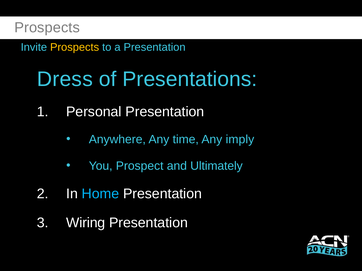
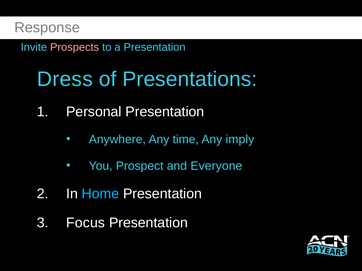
Prospects at (47, 28): Prospects -> Response
Prospects at (75, 47) colour: yellow -> pink
Ultimately: Ultimately -> Everyone
Wiring: Wiring -> Focus
